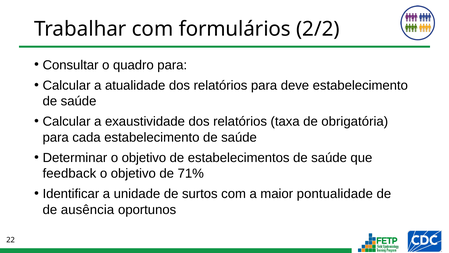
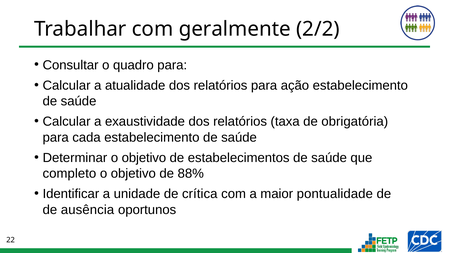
formulários: formulários -> geralmente
deve: deve -> ação
feedback: feedback -> completo
71%: 71% -> 88%
surtos: surtos -> crítica
